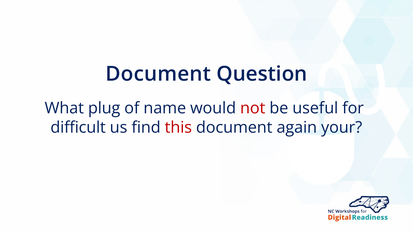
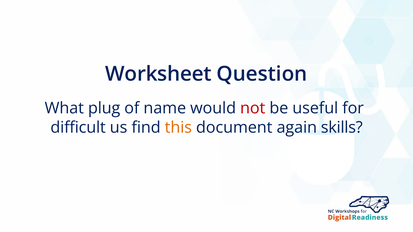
Document at (158, 74): Document -> Worksheet
this colour: red -> orange
your: your -> skills
